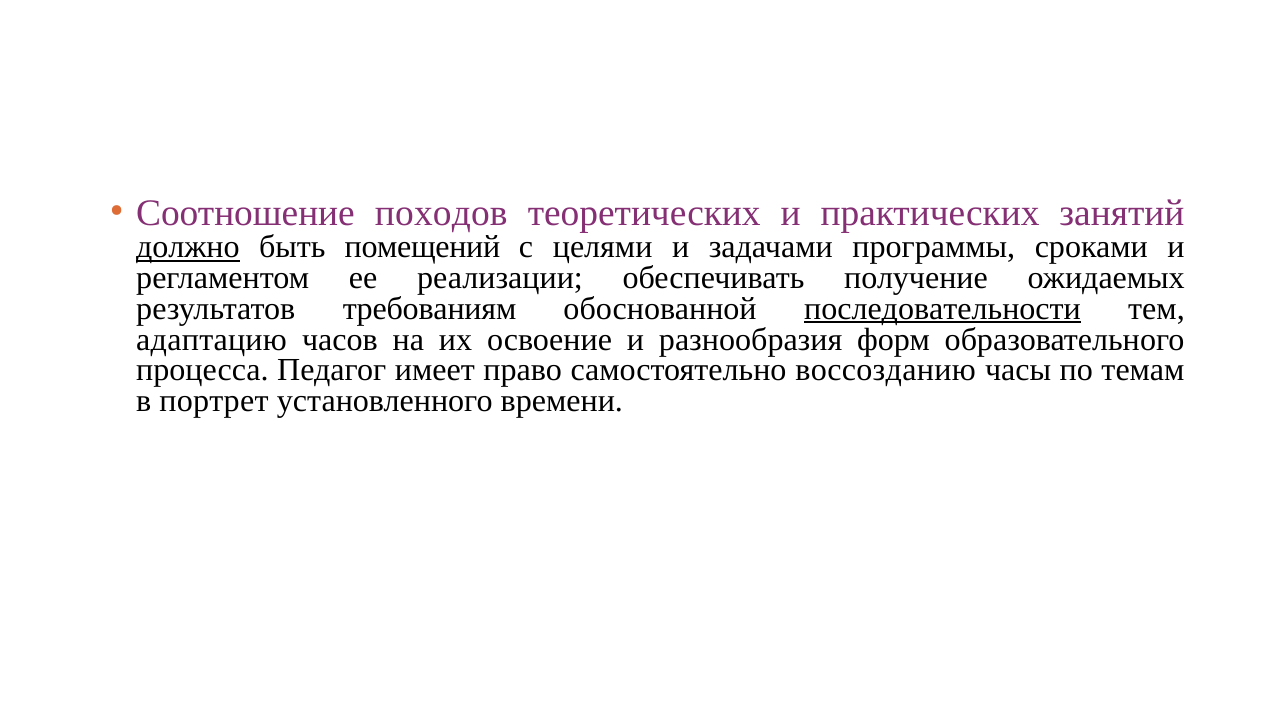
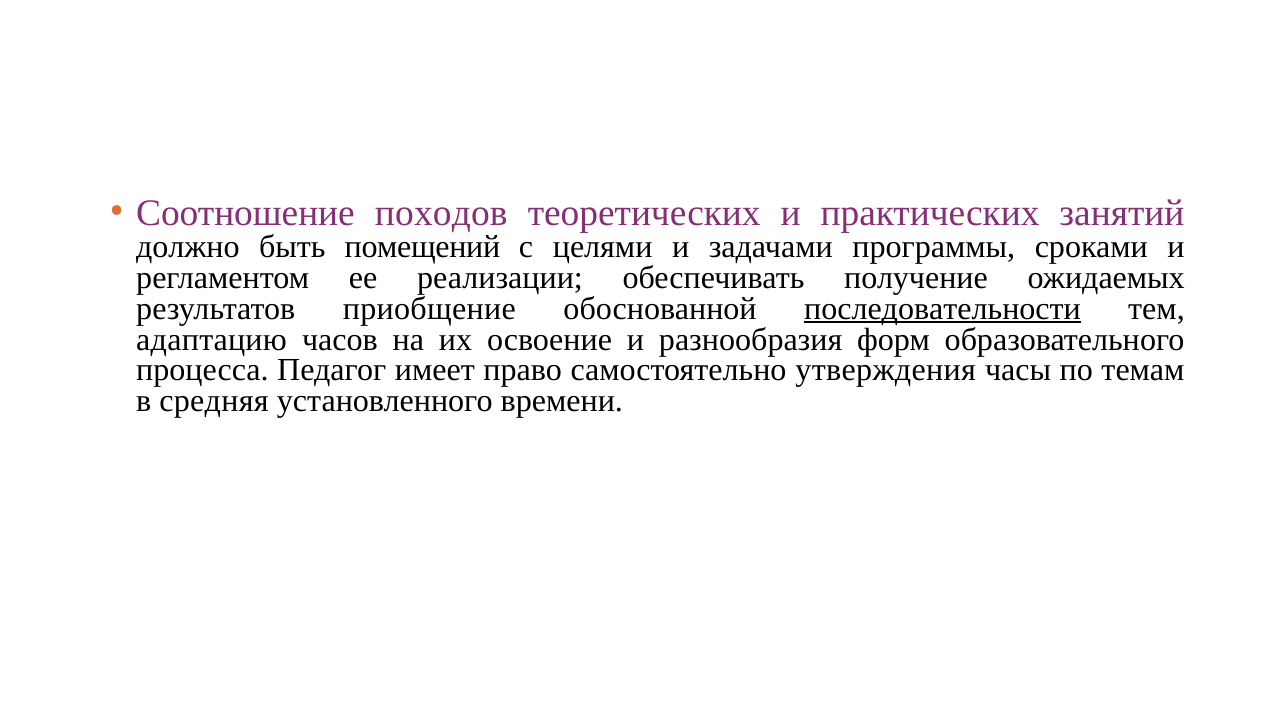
должно underline: present -> none
требованиям: требованиям -> приобщение
воссозданию: воссозданию -> утверждения
портрет: портрет -> средняя
